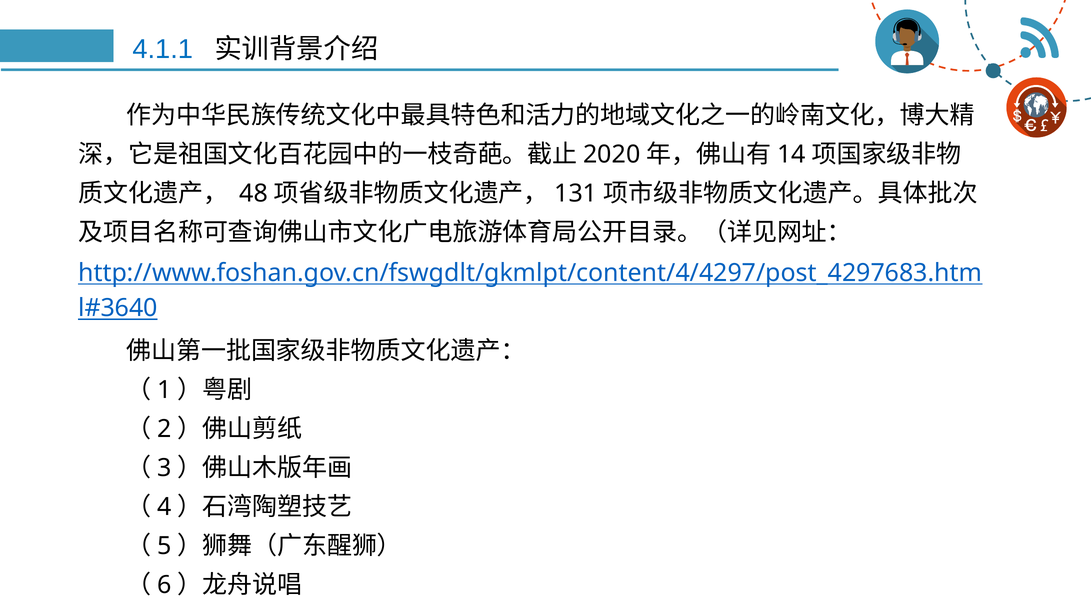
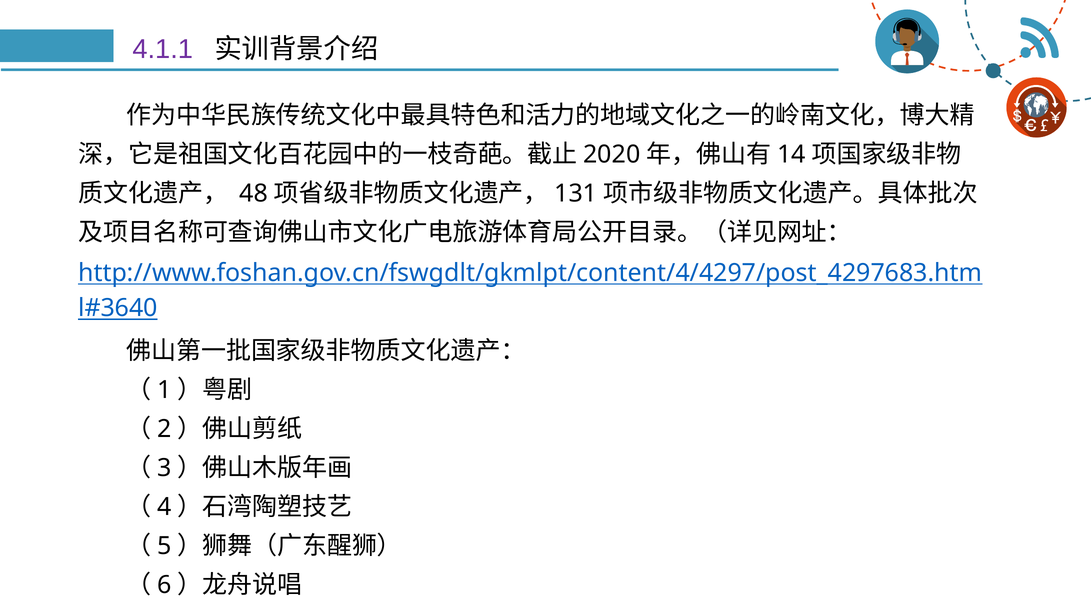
4.1.1 colour: blue -> purple
